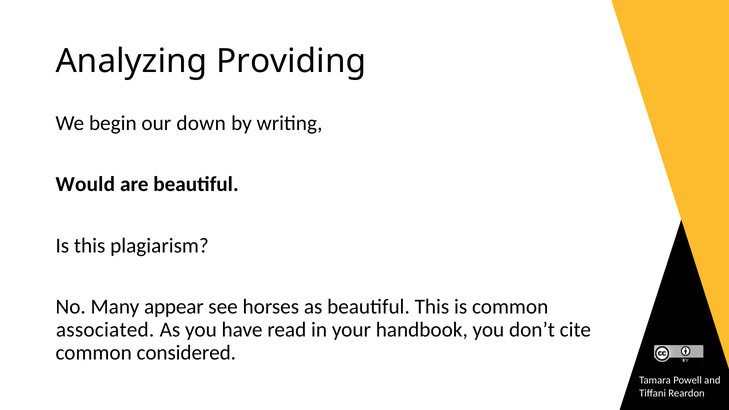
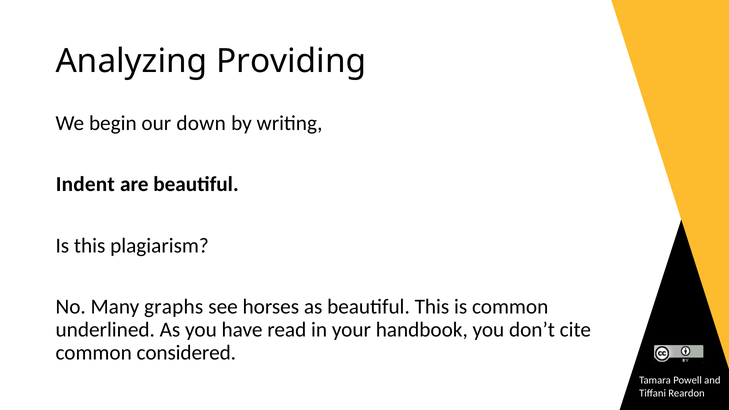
Would: Would -> Indent
appear: appear -> graphs
associated: associated -> underlined
